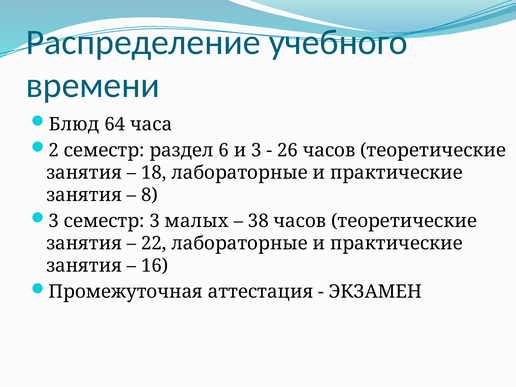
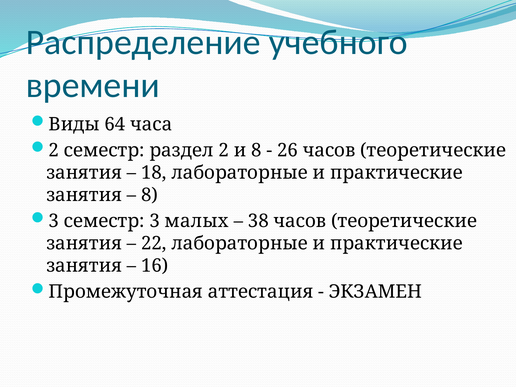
Блюд: Блюд -> Виды
раздел 6: 6 -> 2
и 3: 3 -> 8
